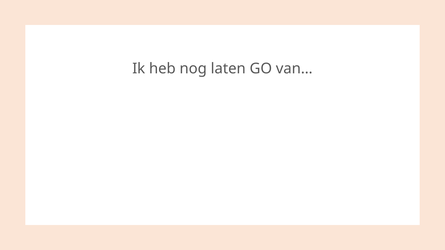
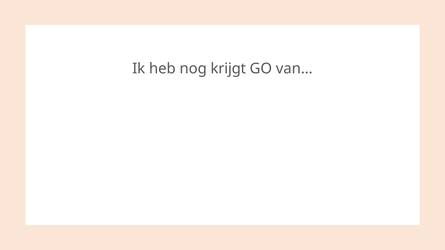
laten: laten -> krijgt
